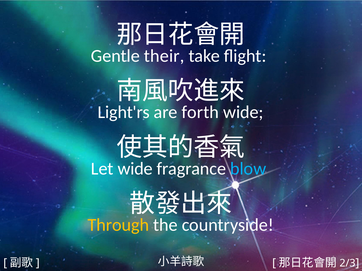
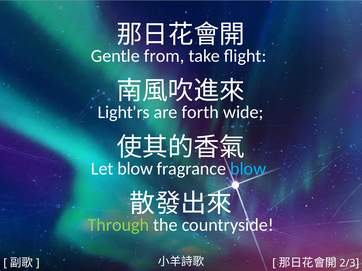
their: their -> from
Let wide: wide -> blow
Through colour: yellow -> light green
